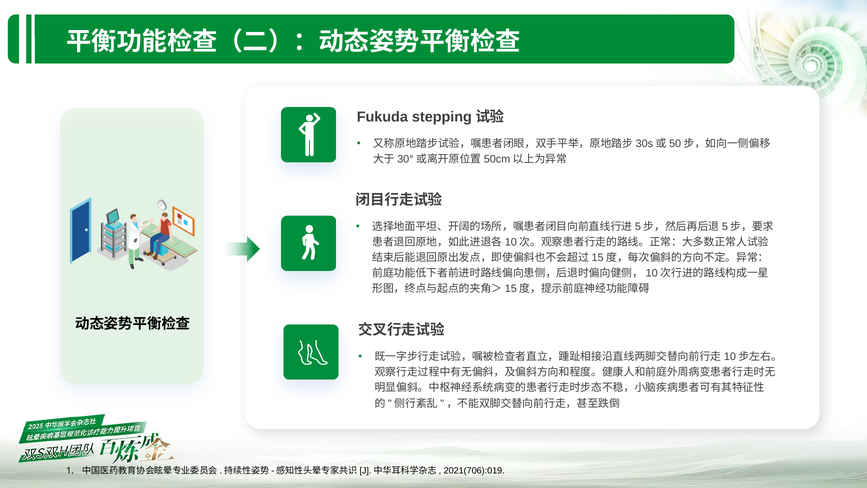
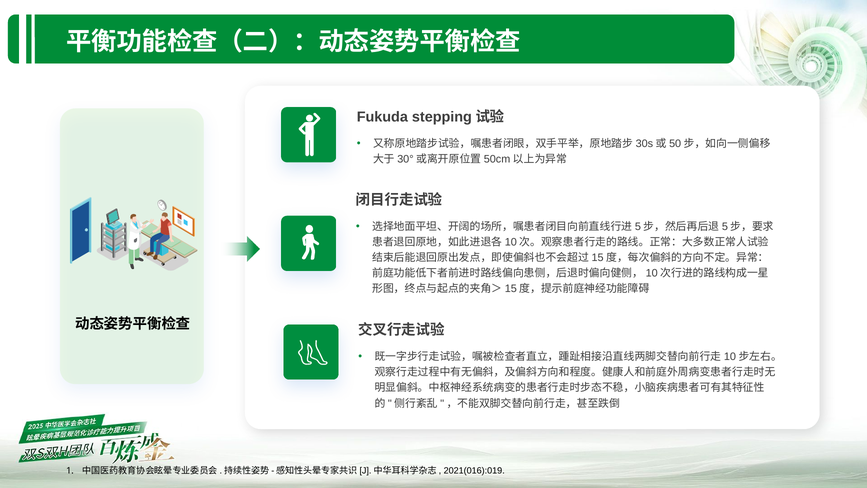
2021(706):019: 2021(706):019 -> 2021(016):019
